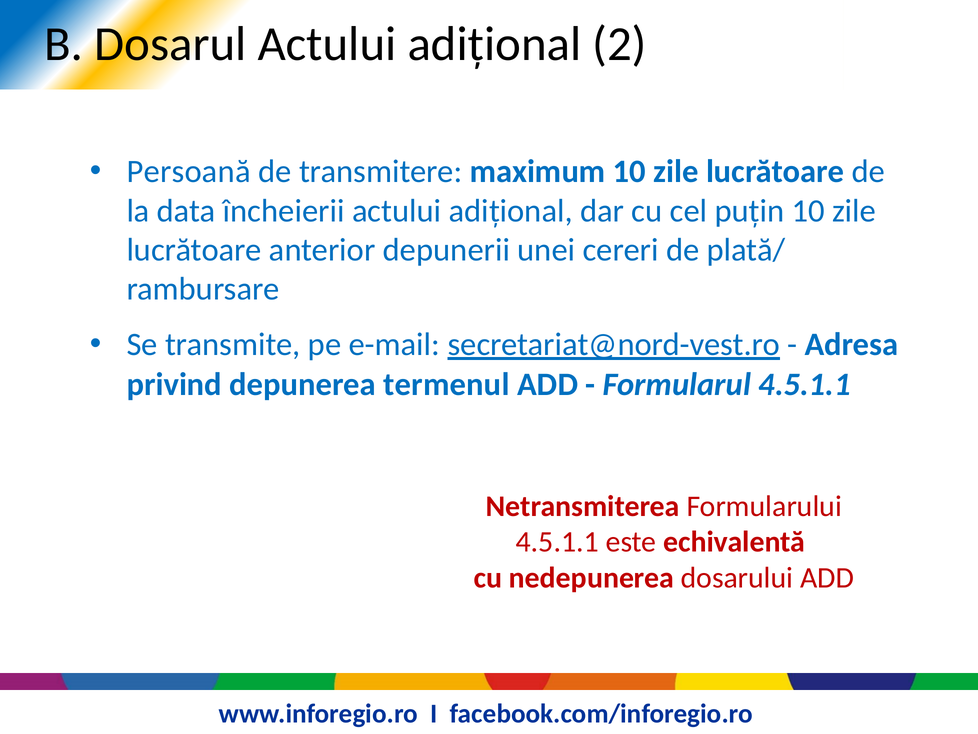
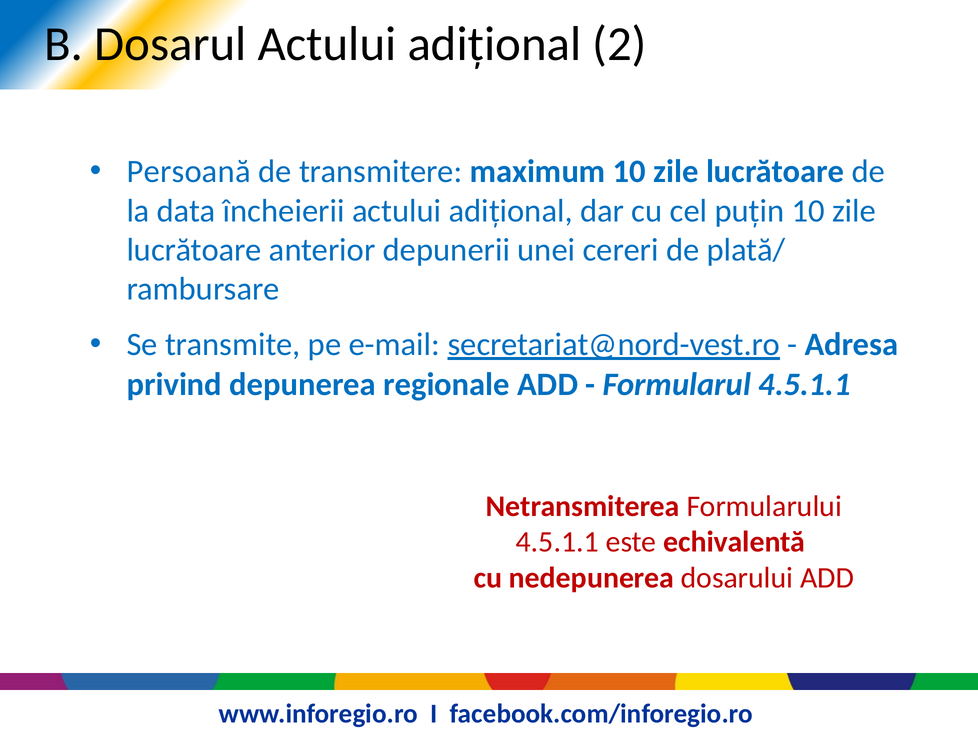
termenul: termenul -> regionale
